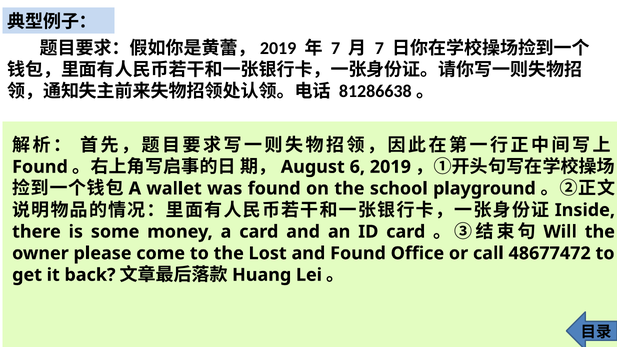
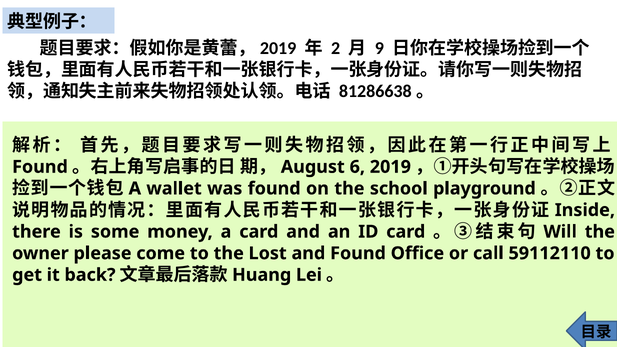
7 at (336, 48): 7 -> 2
7 at (379, 48): 7 -> 9
48677472: 48677472 -> 59112110
